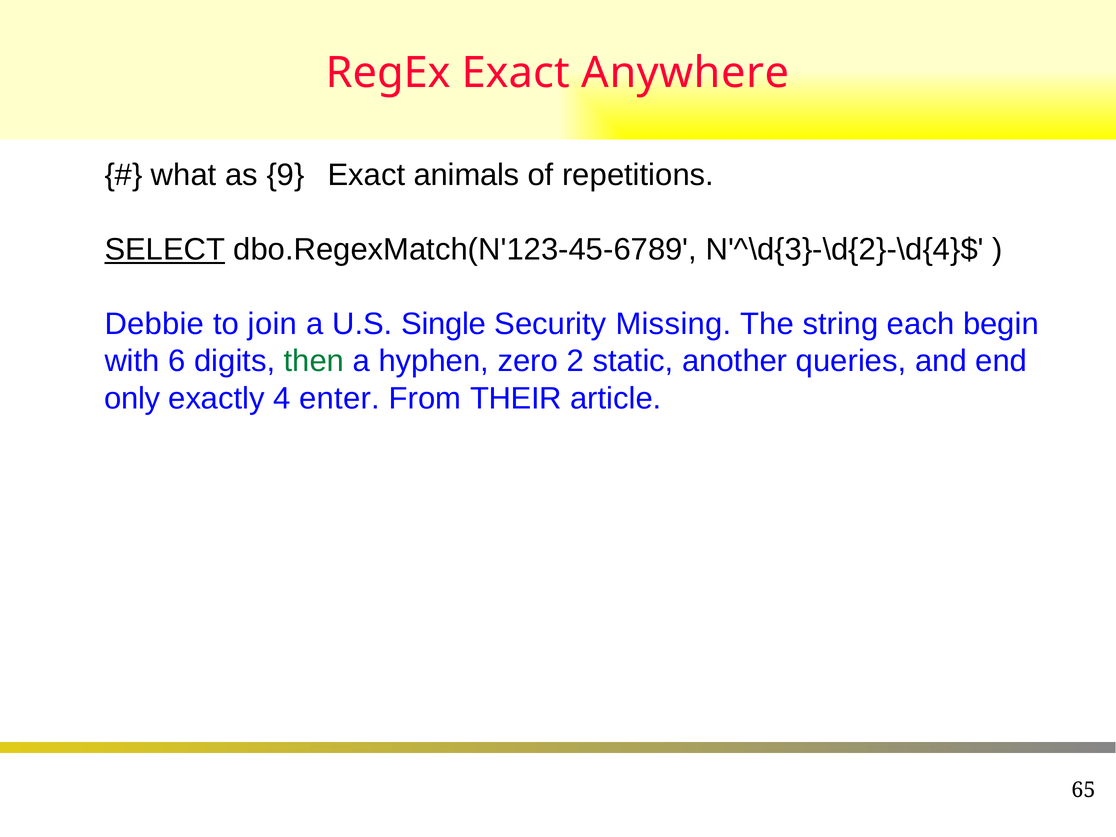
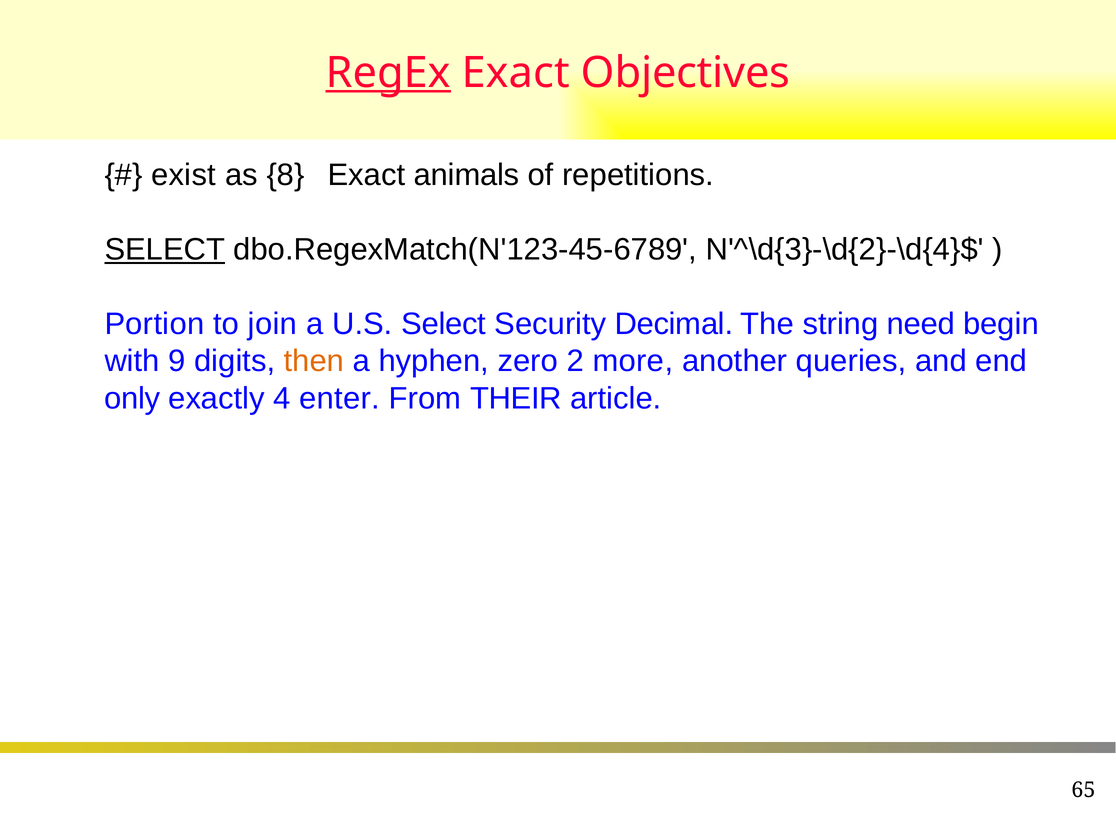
RegEx underline: none -> present
Anywhere: Anywhere -> Objectives
what: what -> exist
9: 9 -> 8
Debbie: Debbie -> Portion
U.S Single: Single -> Select
Missing: Missing -> Decimal
each: each -> need
6: 6 -> 9
then colour: green -> orange
static: static -> more
